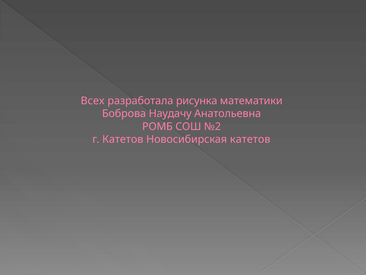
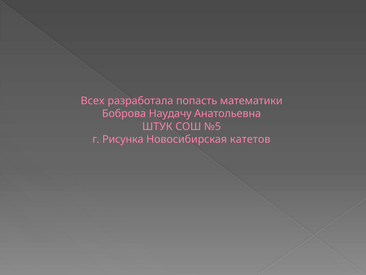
рисунка: рисунка -> попасть
РОМБ: РОМБ -> ШТУК
№2: №2 -> №5
г Катетов: Катетов -> Рисунка
